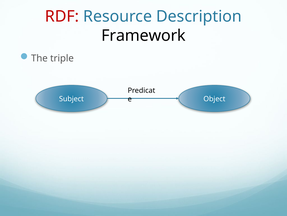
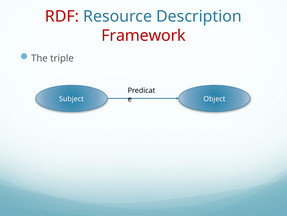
Framework colour: black -> red
